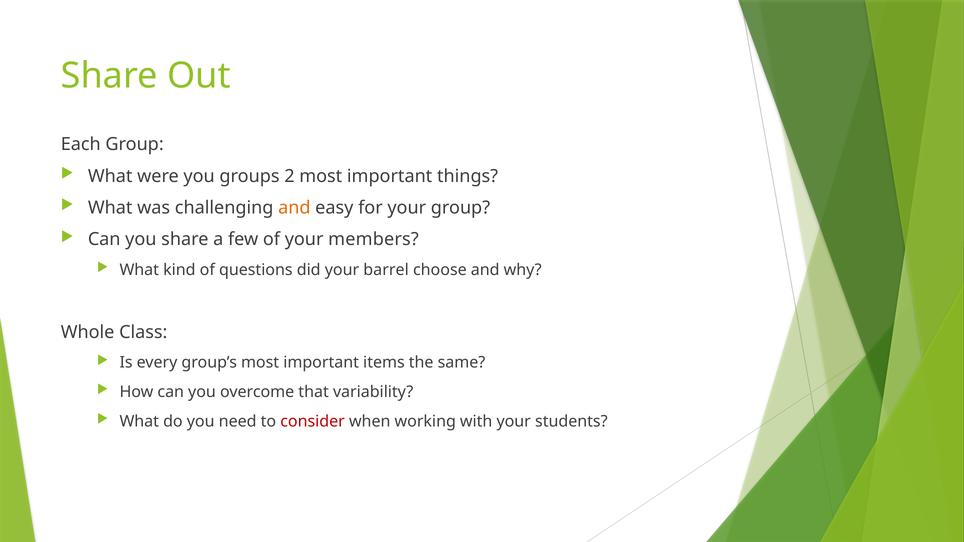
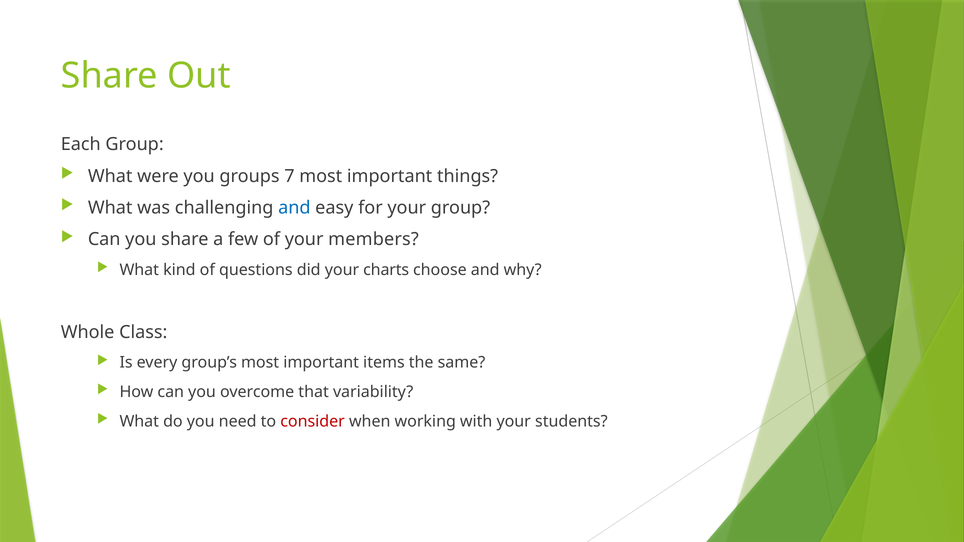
2: 2 -> 7
and at (294, 208) colour: orange -> blue
barrel: barrel -> charts
